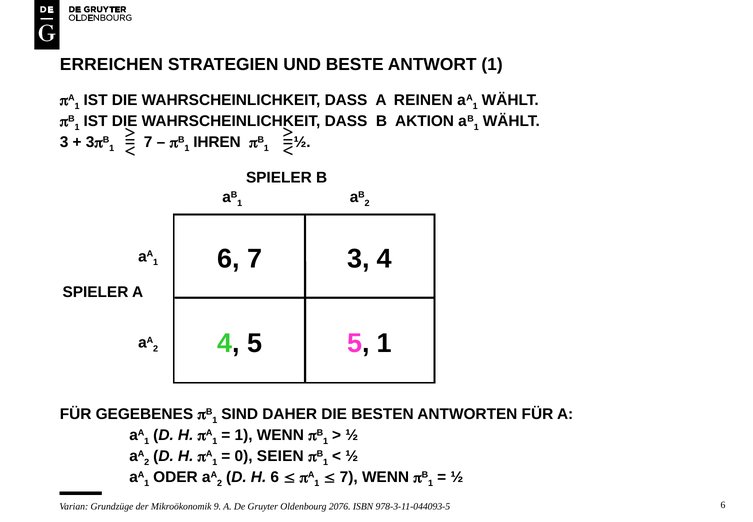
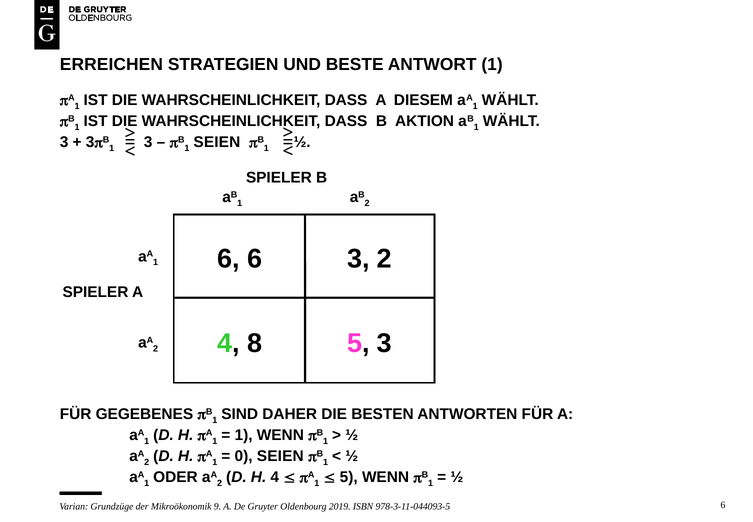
REINEN: REINEN -> DIESEM
1 7: 7 -> 3
1 IHREN: IHREN -> SEIEN
6 7: 7 -> 6
3 4: 4 -> 2
4 5: 5 -> 8
5 1: 1 -> 3
H 6: 6 -> 4
7 at (349, 477): 7 -> 5
2076: 2076 -> 2019
